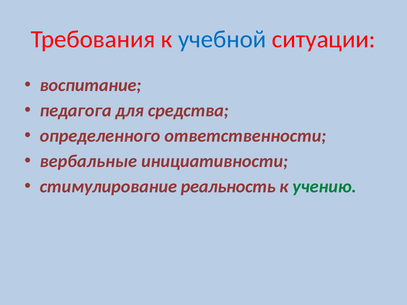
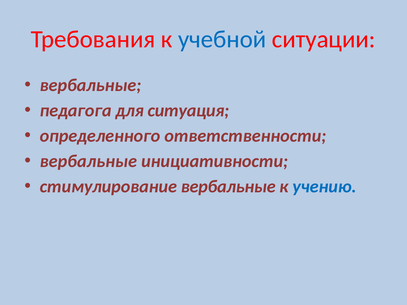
воспитание at (91, 85): воспитание -> вербальные
средства: средства -> ситуация
стимулирование реальность: реальность -> вербальные
учению colour: green -> blue
